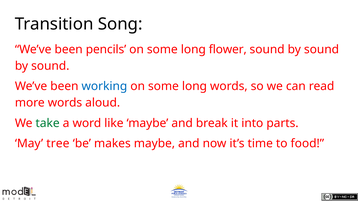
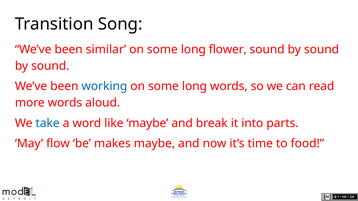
pencils: pencils -> similar
take colour: green -> blue
tree: tree -> flow
